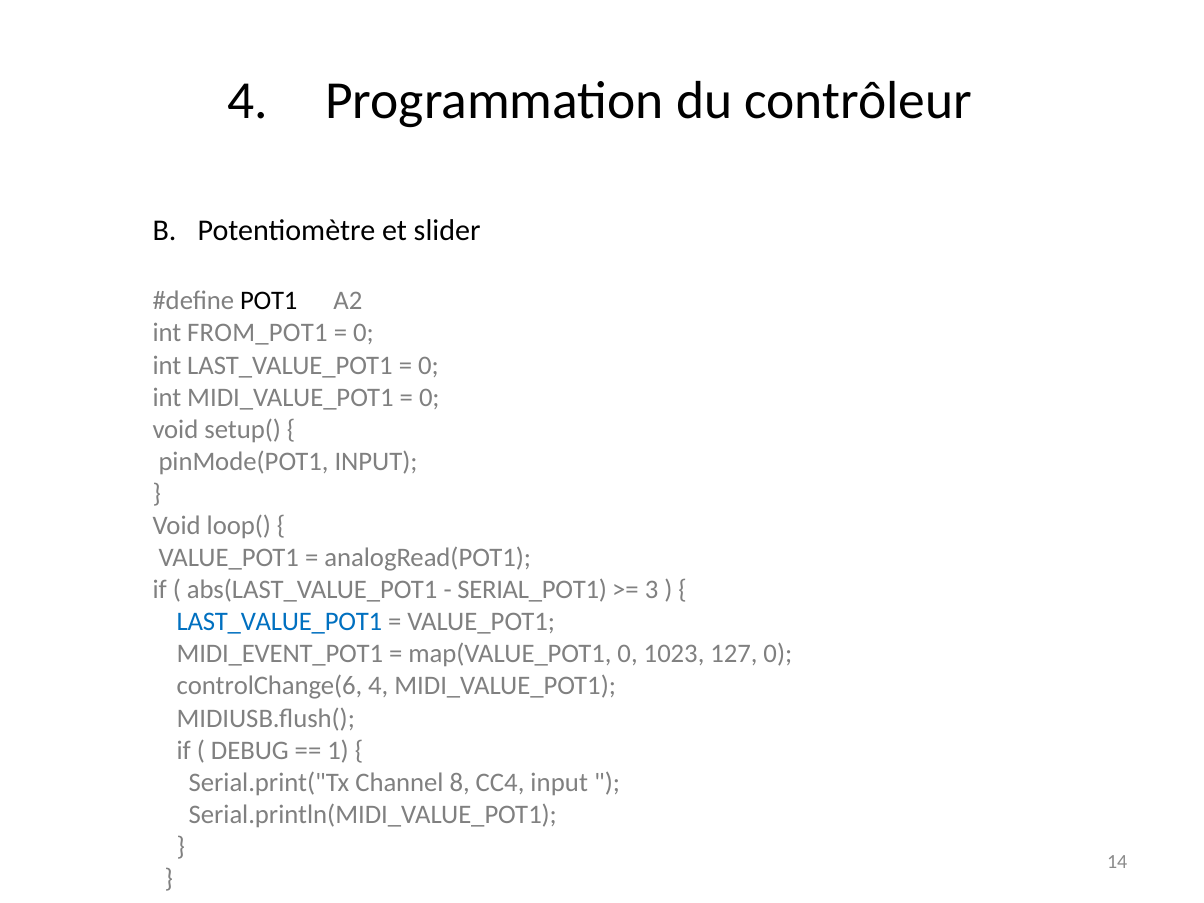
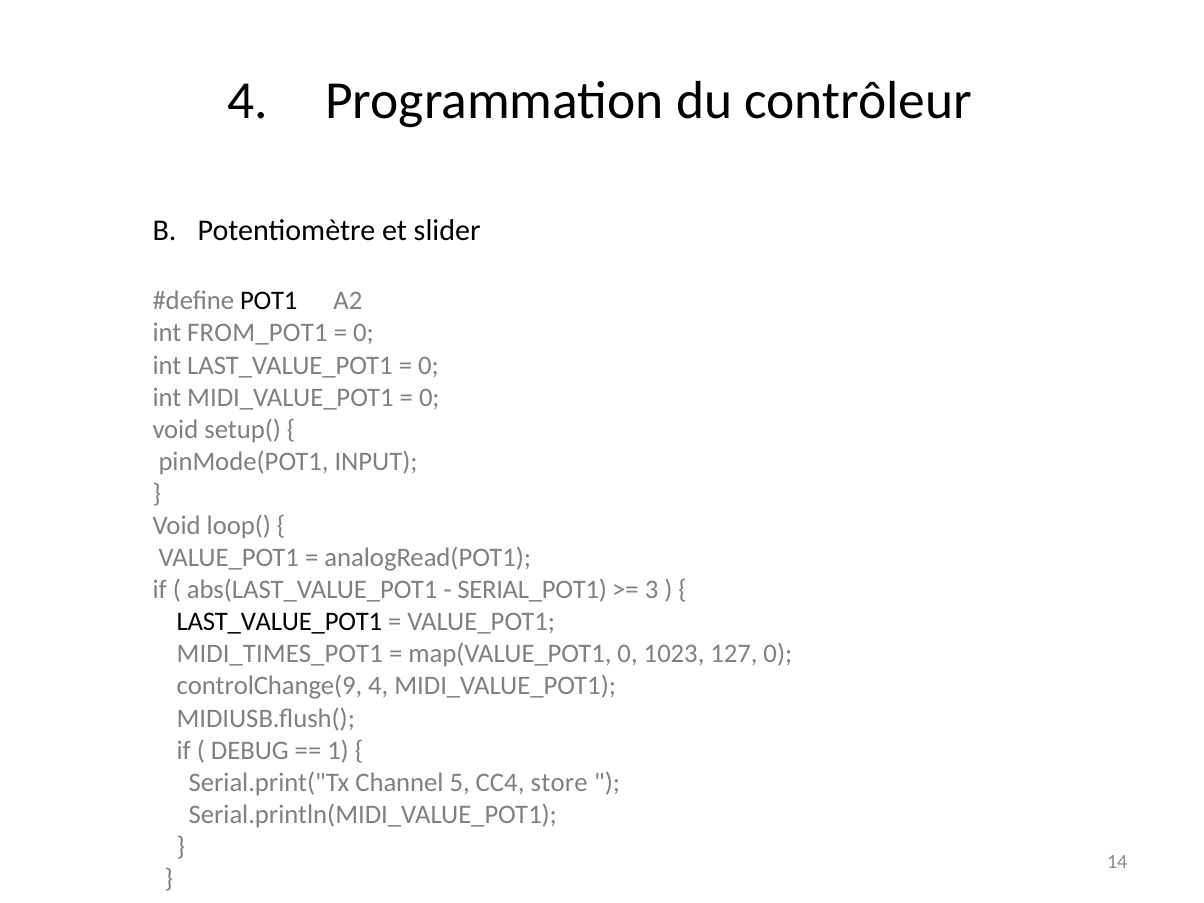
LAST_VALUE_POT1 at (279, 622) colour: blue -> black
MIDI_EVENT_POT1: MIDI_EVENT_POT1 -> MIDI_TIMES_POT1
controlChange(6: controlChange(6 -> controlChange(9
8: 8 -> 5
CC4 input: input -> store
